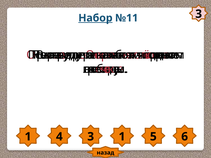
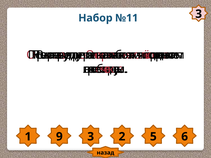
Набор underline: present -> none
4: 4 -> 9
3 1: 1 -> 2
